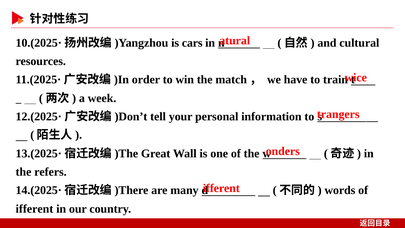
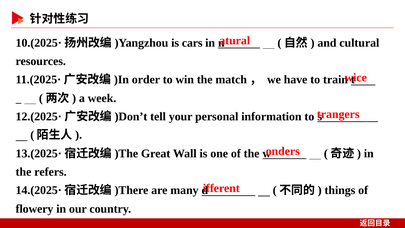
words: words -> things
ifferent at (34, 209): ifferent -> flowery
